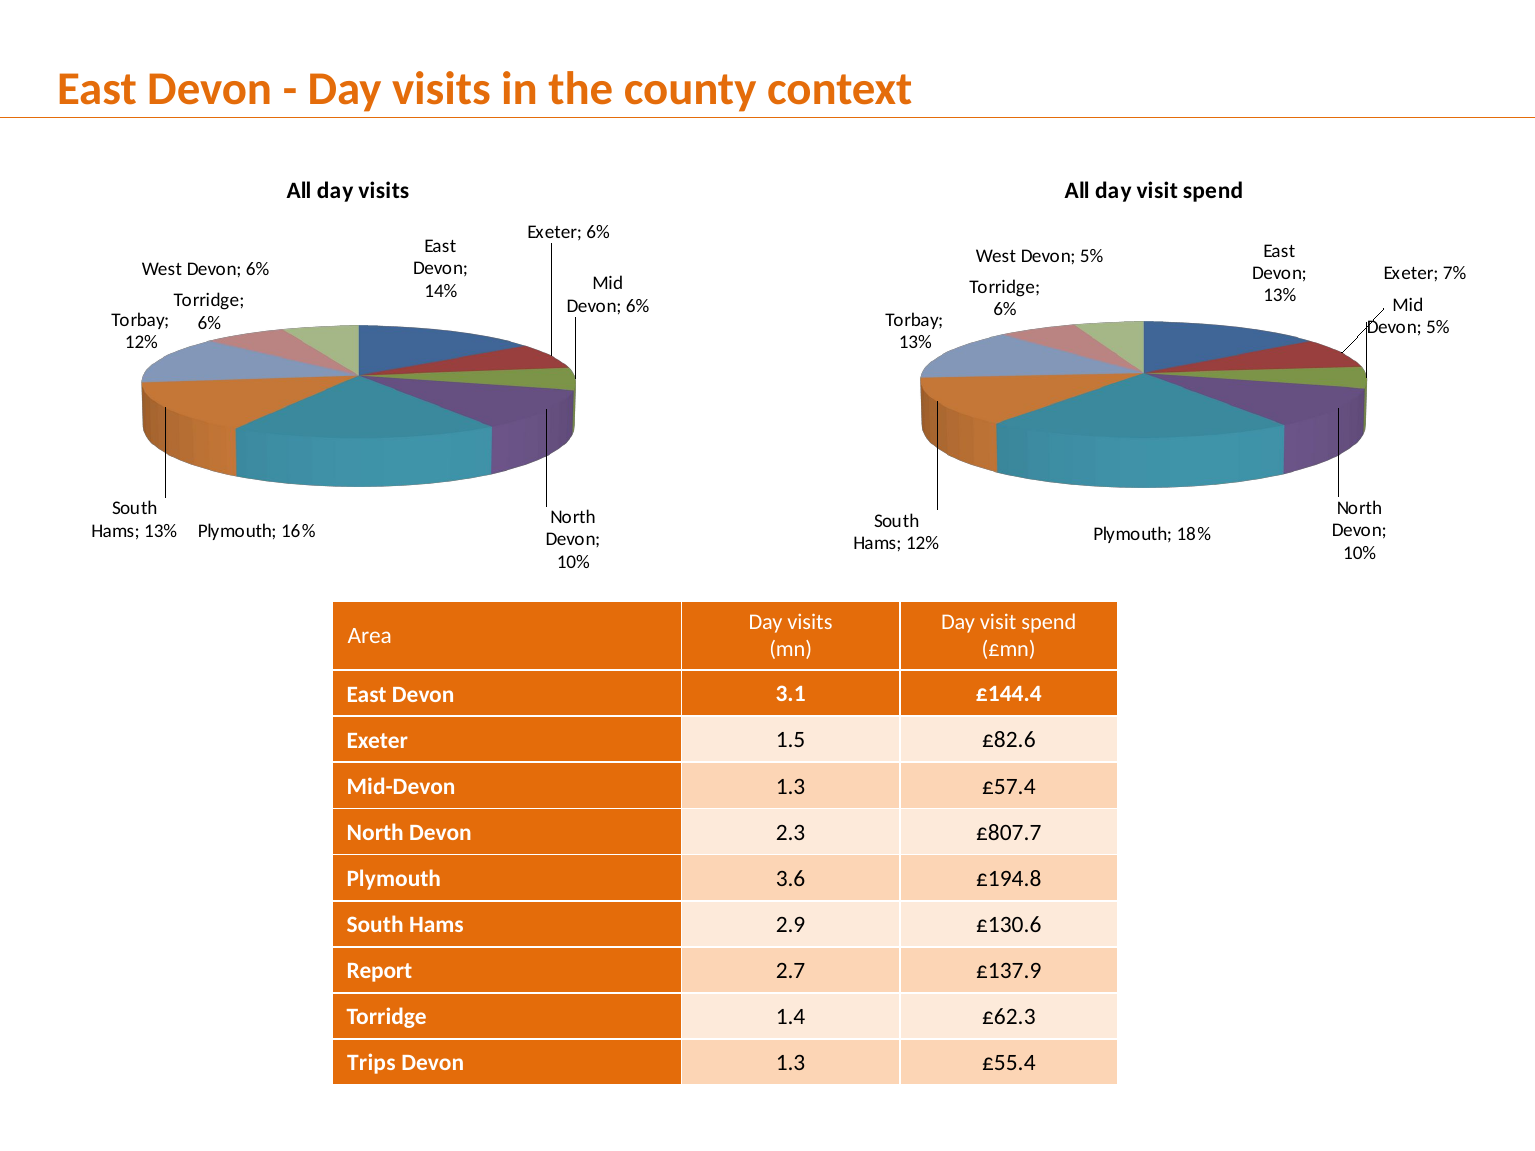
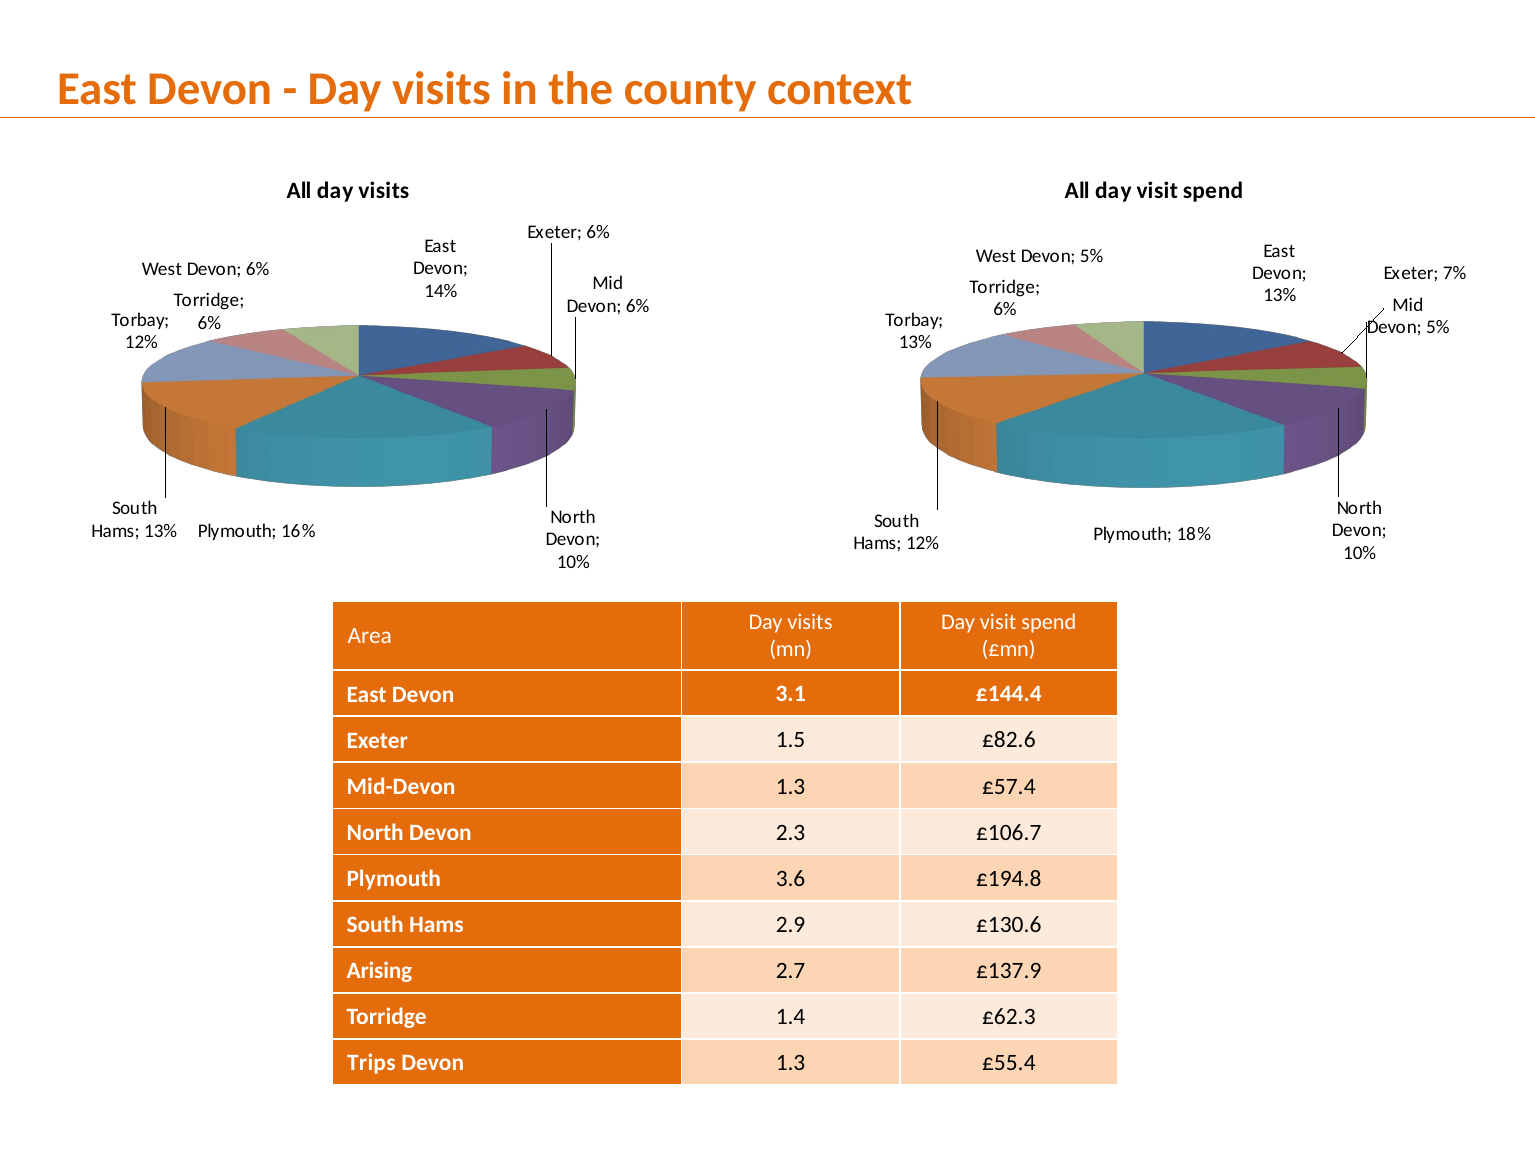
£807.7: £807.7 -> £106.7
Report: Report -> Arising
